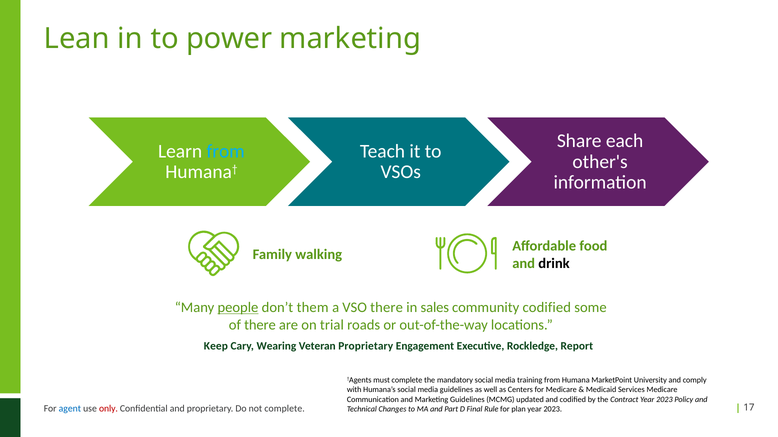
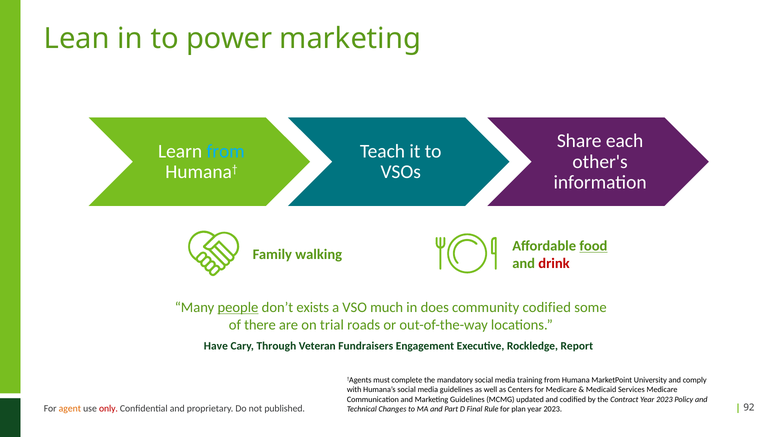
food underline: none -> present
drink colour: black -> red
them: them -> exists
VSO there: there -> much
sales: sales -> does
Keep: Keep -> Have
Wearing: Wearing -> Through
Veteran Proprietary: Proprietary -> Fundraisers
agent colour: blue -> orange
not complete: complete -> published
17: 17 -> 92
